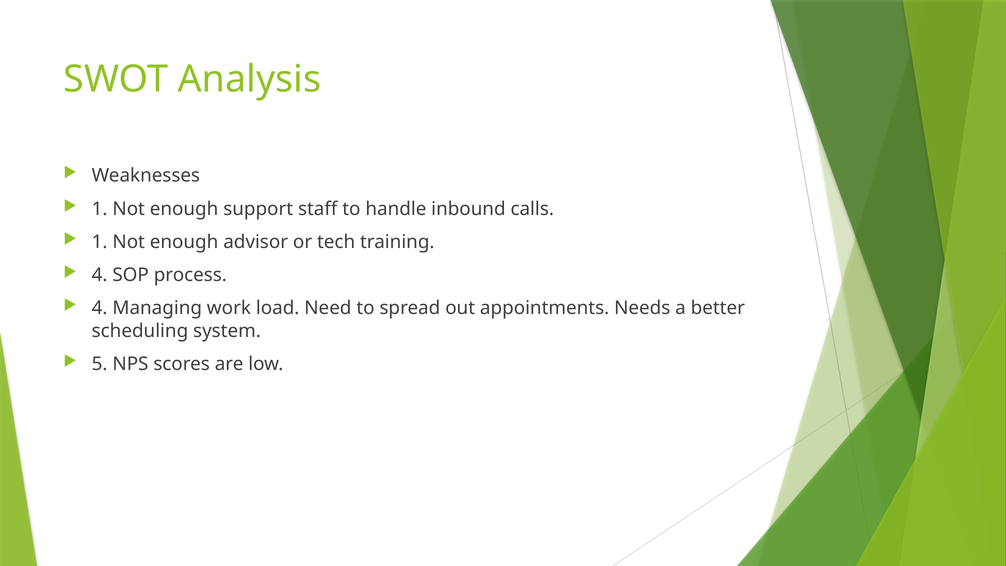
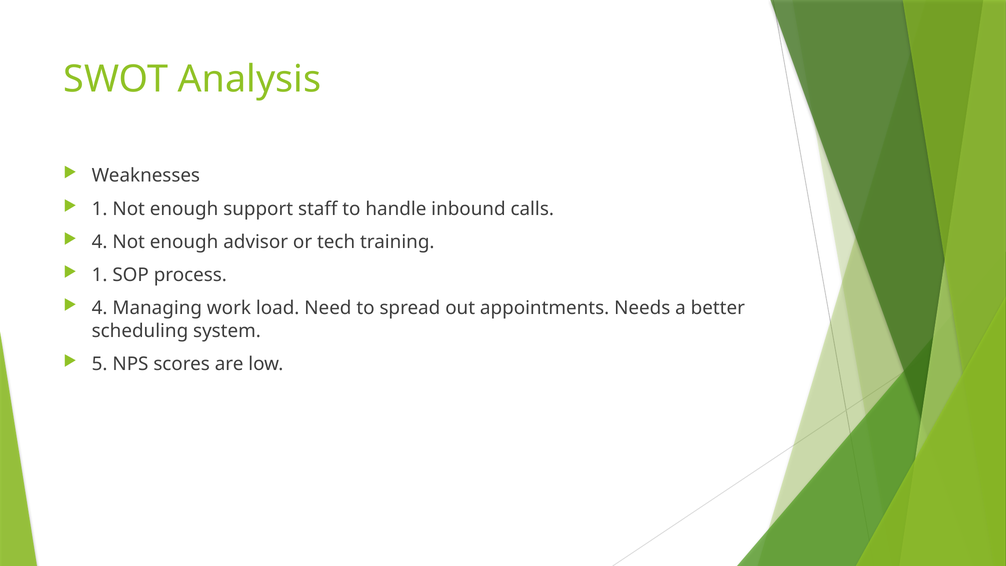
1 at (100, 242): 1 -> 4
4 at (100, 275): 4 -> 1
